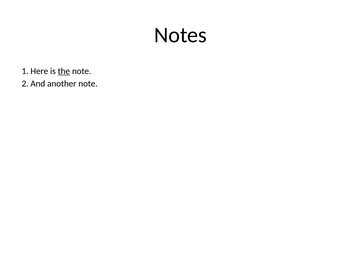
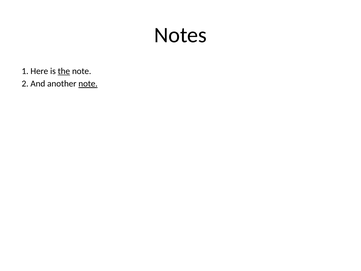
note at (88, 84) underline: none -> present
